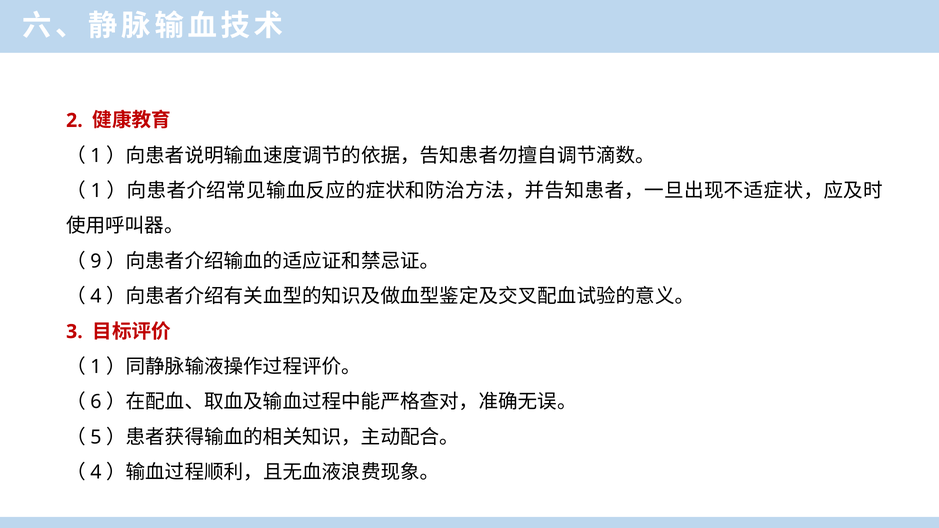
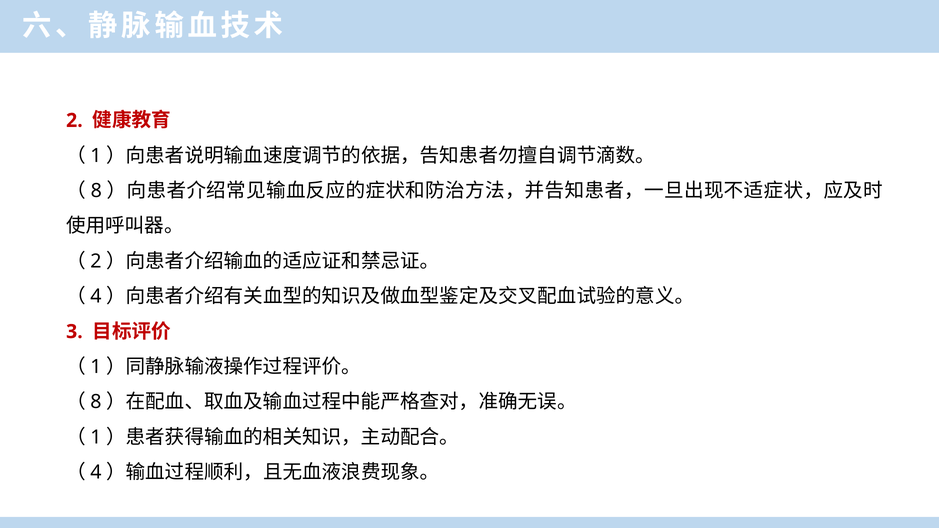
1 at (96, 191): 1 -> 8
9 at (96, 261): 9 -> 2
6 at (96, 402): 6 -> 8
5 at (96, 437): 5 -> 1
